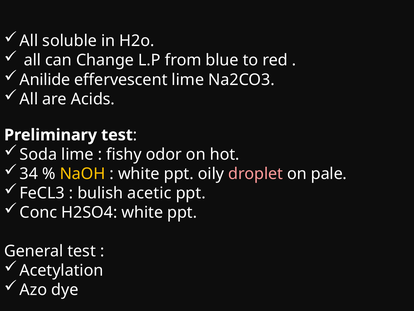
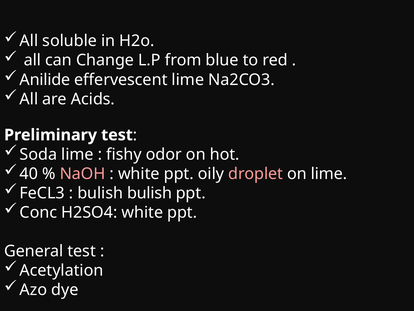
34: 34 -> 40
NaOH colour: yellow -> pink
on pale: pale -> lime
bulish acetic: acetic -> bulish
